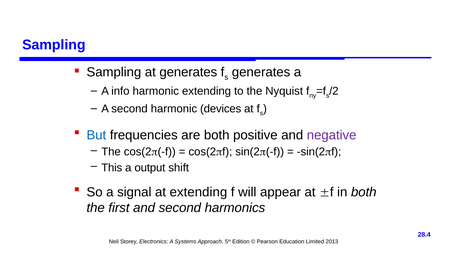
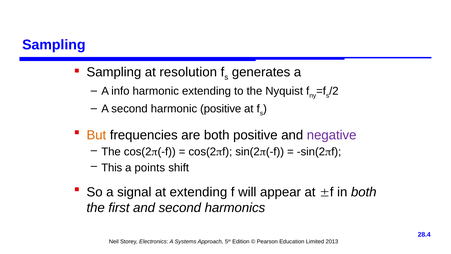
at generates: generates -> resolution
harmonic devices: devices -> positive
But colour: blue -> orange
output: output -> points
